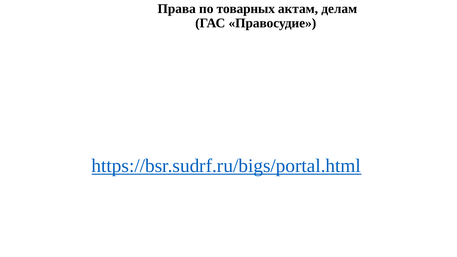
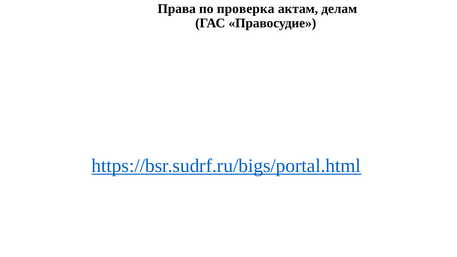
товарных: товарных -> проверка
